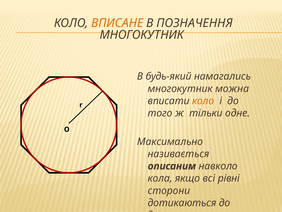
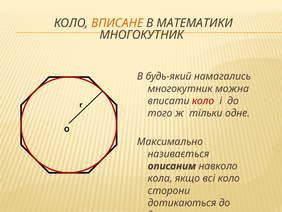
ПОЗНАЧЕННЯ: ПОЗНАЧЕННЯ -> МАТЕМАТИКИ
коло at (203, 101) colour: orange -> red
всі рівні: рівні -> коло
